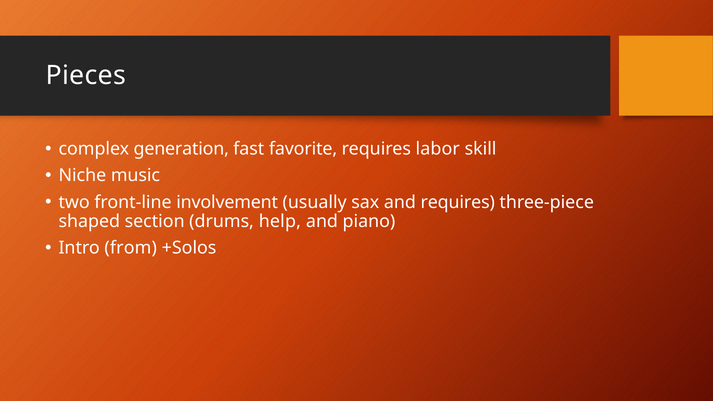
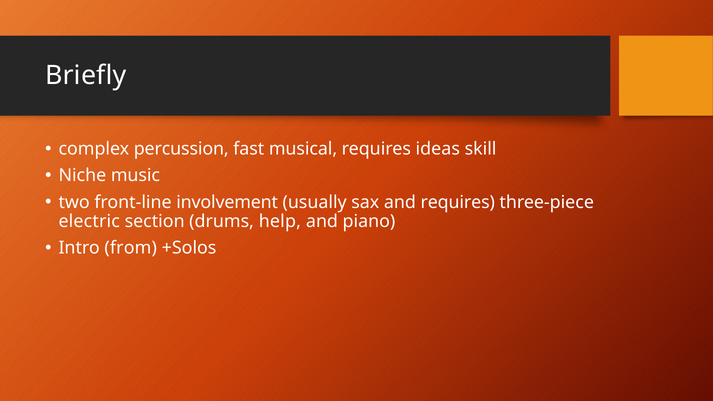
Pieces: Pieces -> Briefly
generation: generation -> percussion
favorite: favorite -> musical
labor: labor -> ideas
shaped: shaped -> electric
